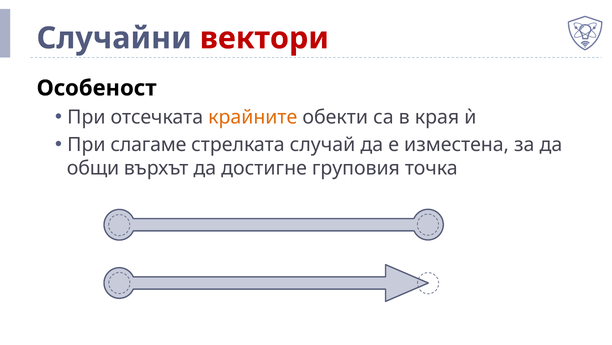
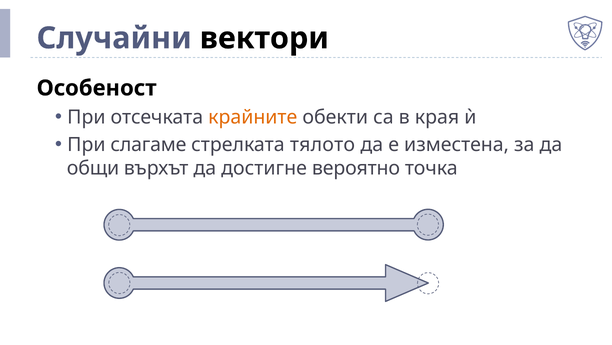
вектори colour: red -> black
случай: случай -> тялото
груповия: груповия -> вероятно
